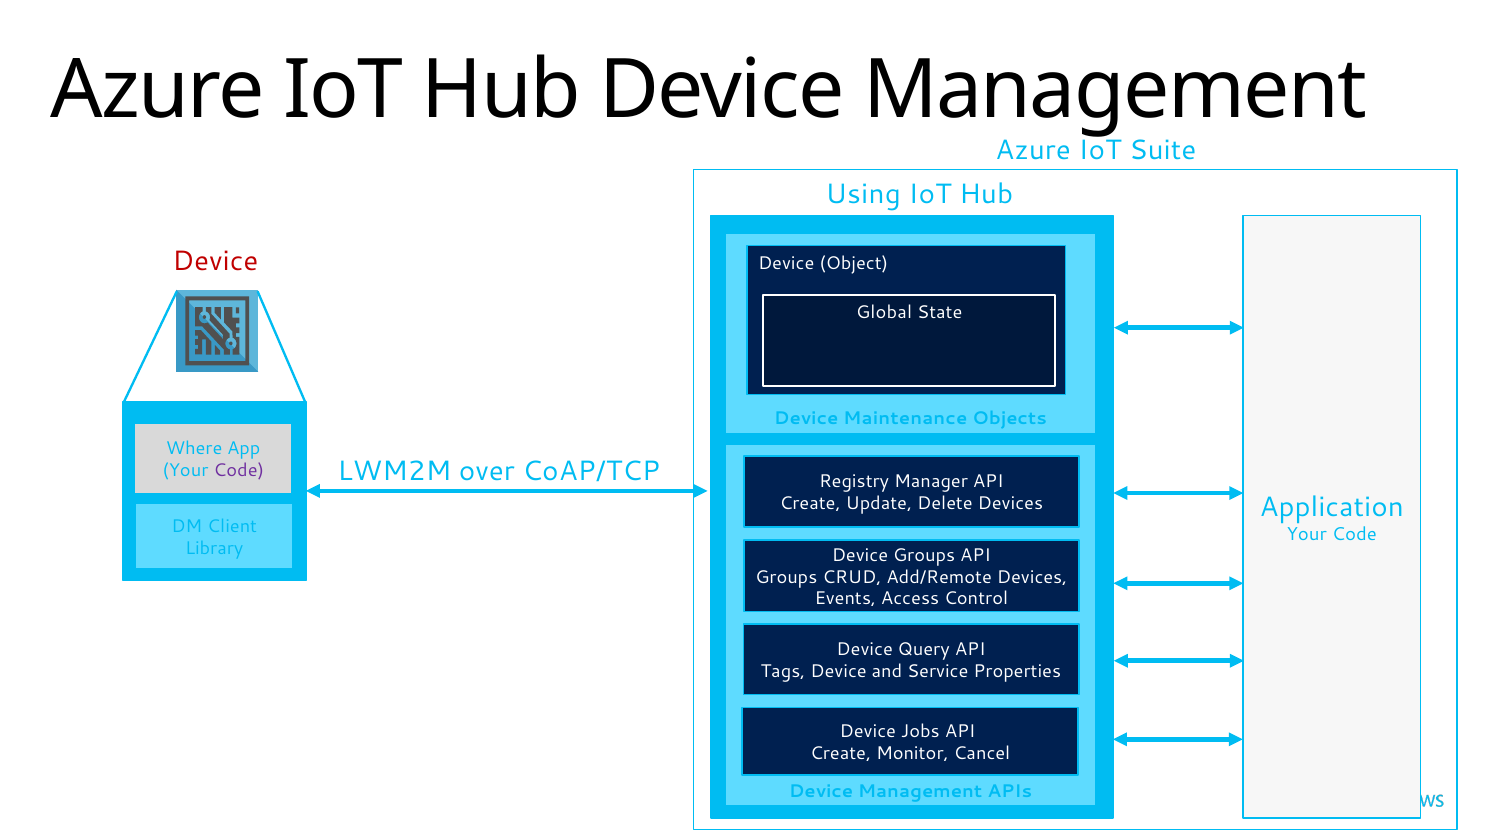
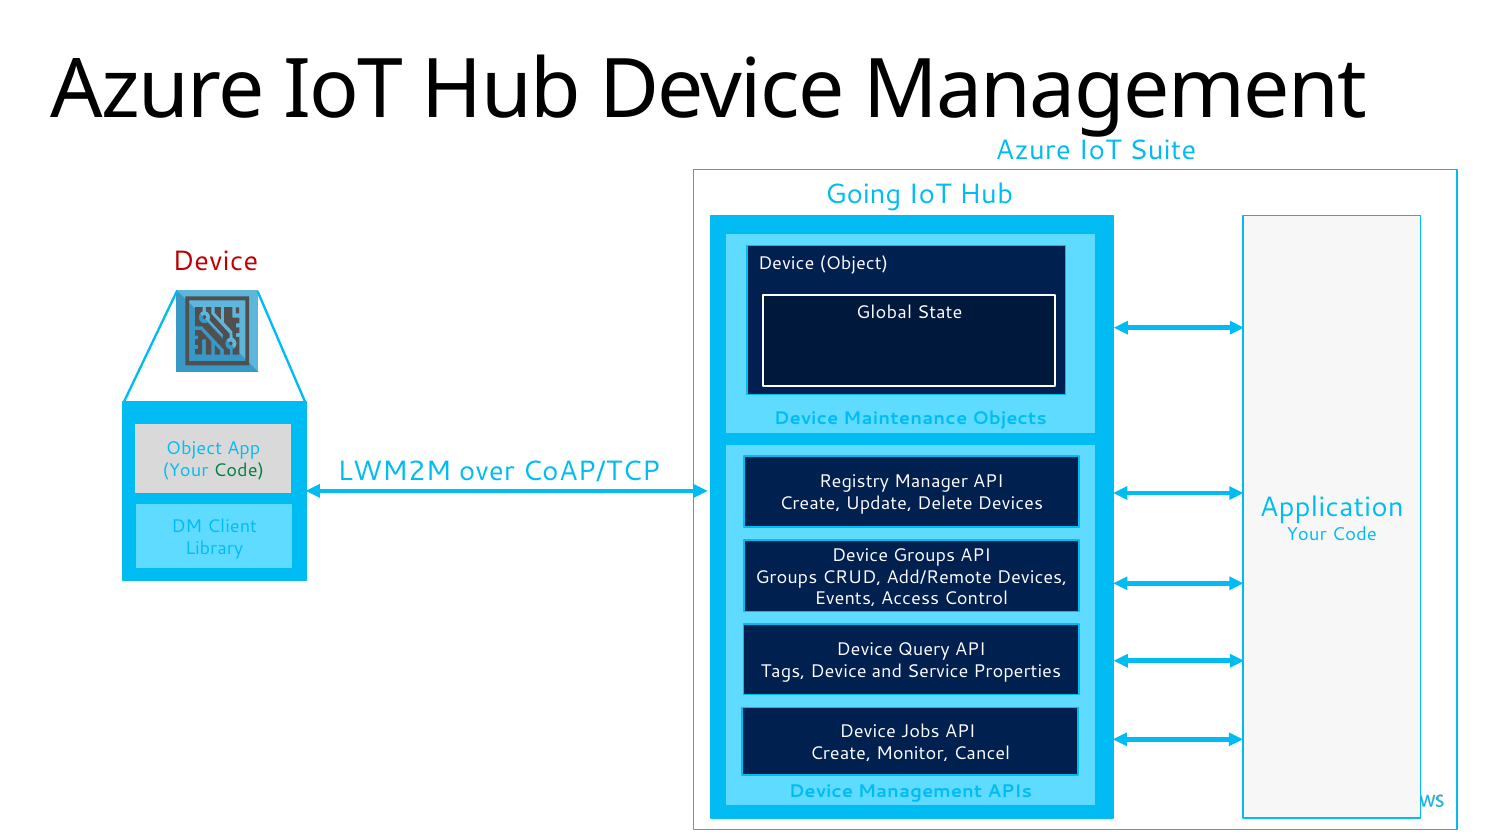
Using: Using -> Going
Where at (194, 449): Where -> Object
Code at (239, 471) colour: purple -> green
